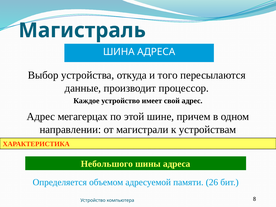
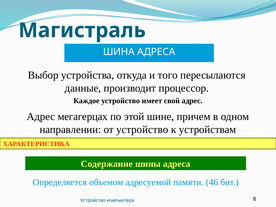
от магистрали: магистрали -> устройство
Небольшого: Небольшого -> Содержание
26: 26 -> 46
